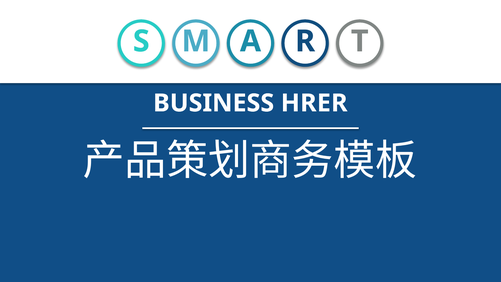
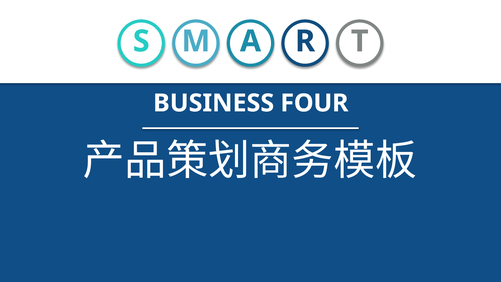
HRER: HRER -> FOUR
